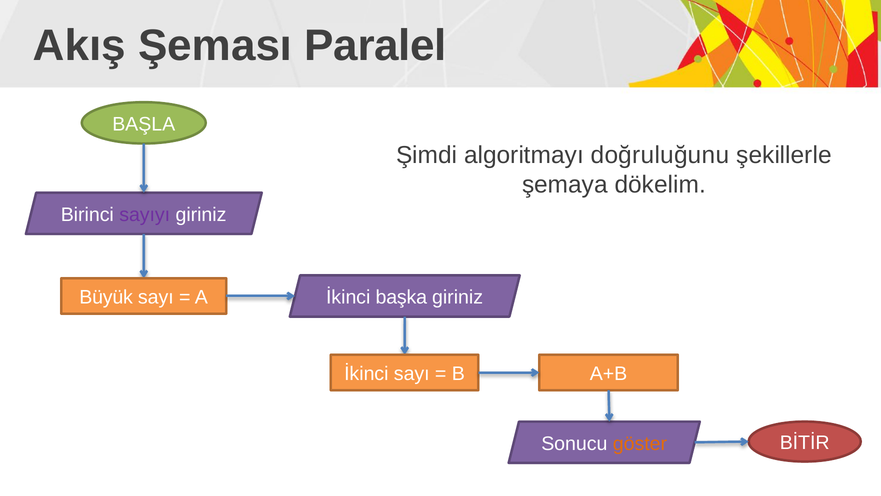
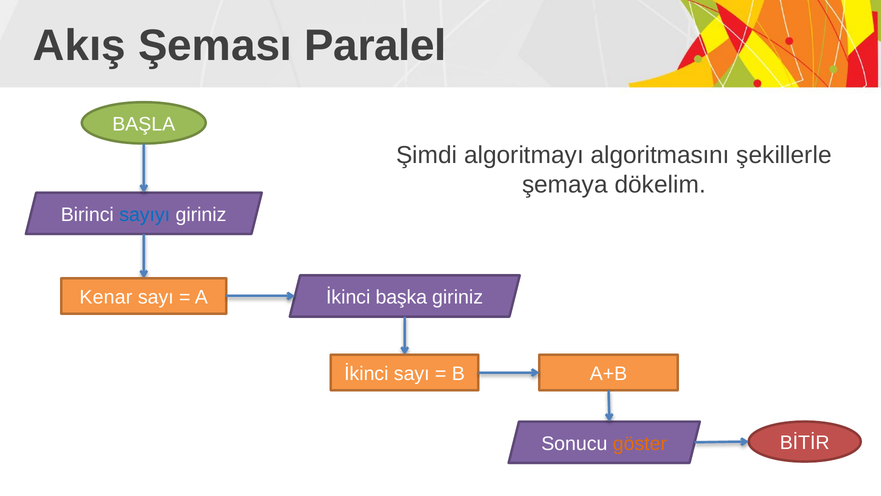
doğruluğunu: doğruluğunu -> algoritmasını
sayıyı colour: purple -> blue
Büyük: Büyük -> Kenar
